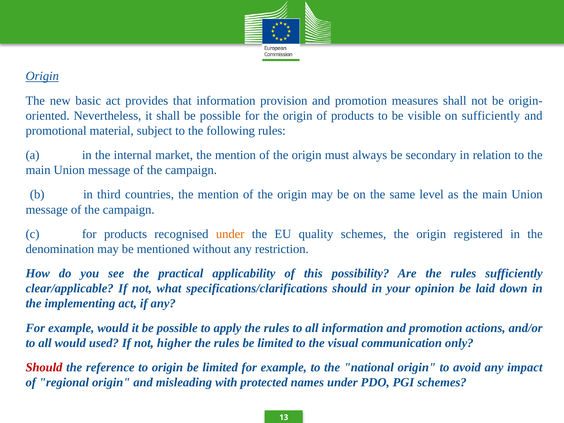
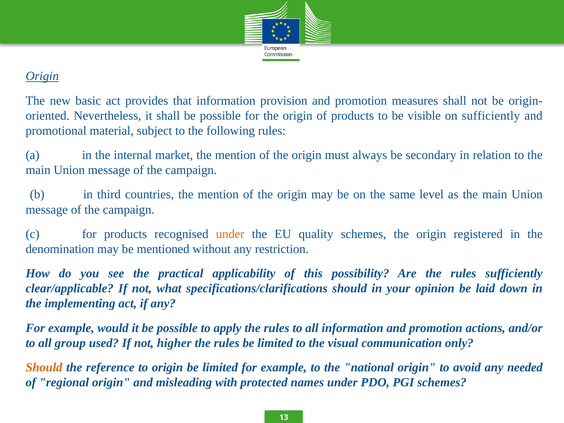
all would: would -> group
Should at (44, 367) colour: red -> orange
impact: impact -> needed
